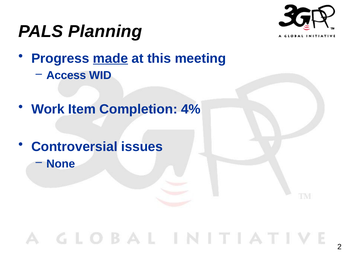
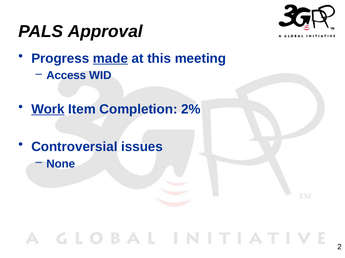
Planning: Planning -> Approval
Work underline: none -> present
4%: 4% -> 2%
